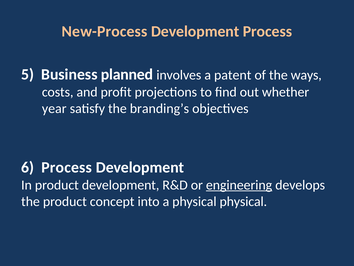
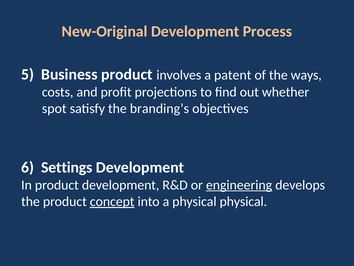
New-Process: New-Process -> New-Original
Business planned: planned -> product
year: year -> spot
6 Process: Process -> Settings
concept underline: none -> present
